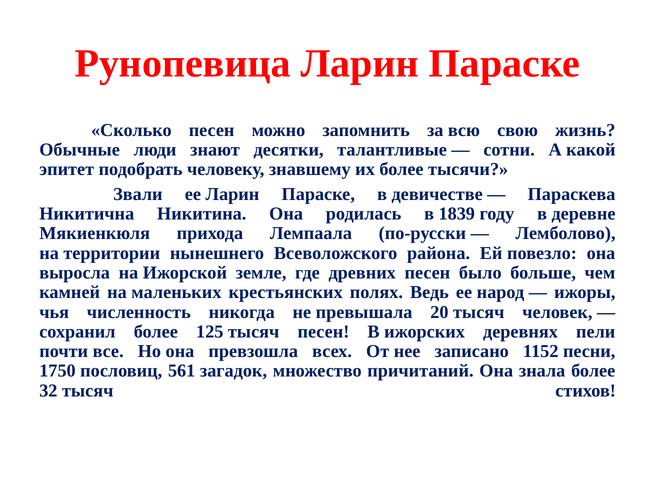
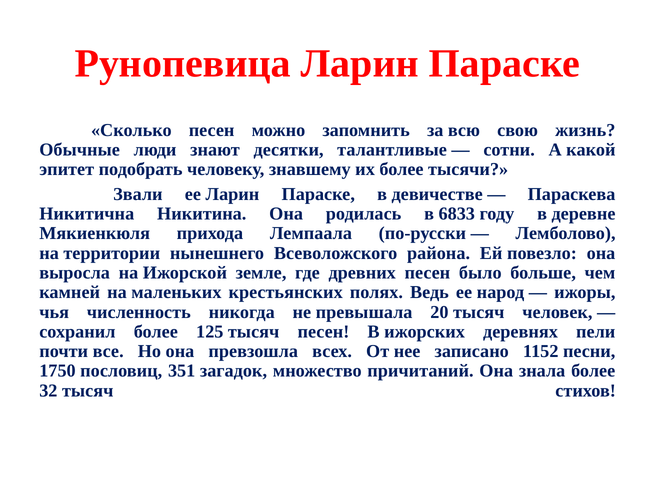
1839: 1839 -> 6833
561: 561 -> 351
